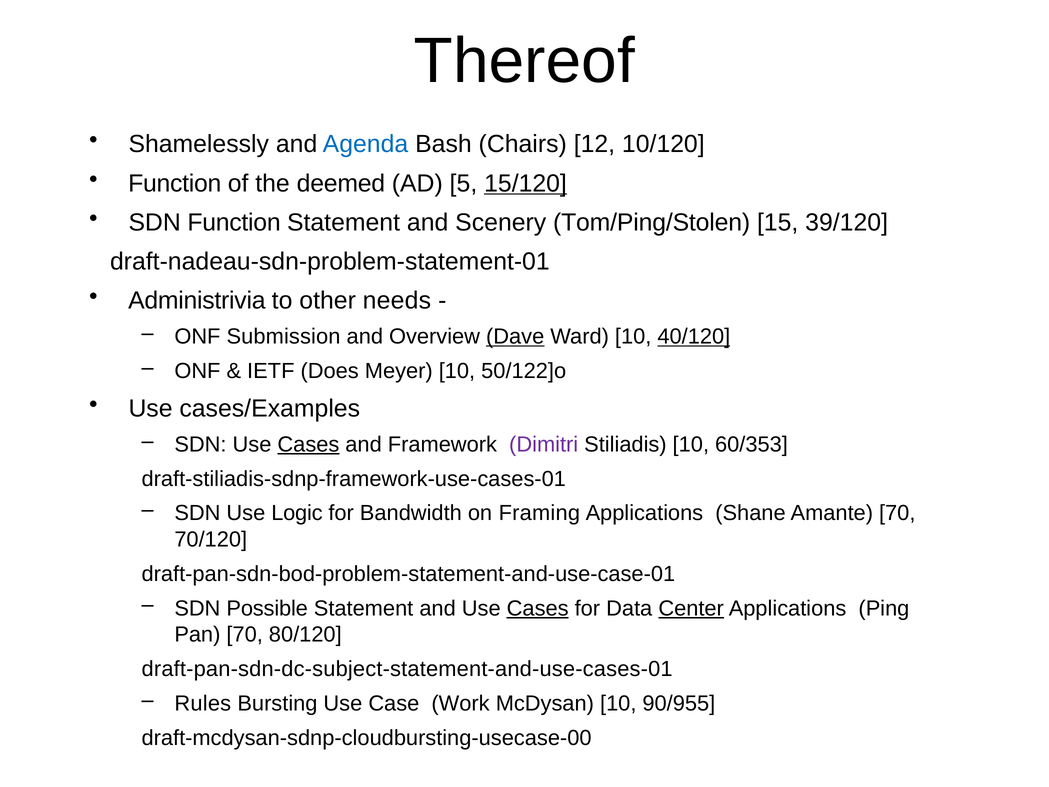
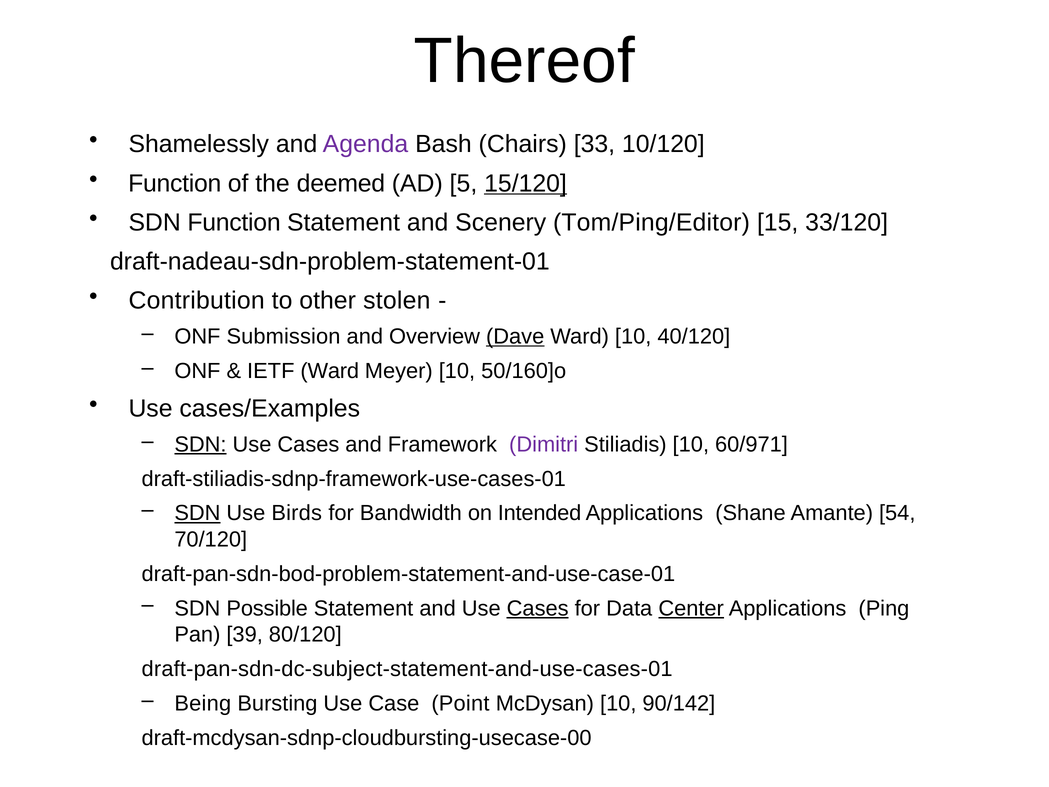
Agenda colour: blue -> purple
12: 12 -> 33
Tom/Ping/Stolen: Tom/Ping/Stolen -> Tom/Ping/Editor
39/120: 39/120 -> 33/120
Administrivia: Administrivia -> Contribution
needs: needs -> stolen
40/120 underline: present -> none
IETF Does: Does -> Ward
50/122]o: 50/122]o -> 50/160]o
SDN at (200, 444) underline: none -> present
Cases at (308, 444) underline: present -> none
60/353: 60/353 -> 60/971
SDN at (197, 513) underline: none -> present
Logic: Logic -> Birds
Framing: Framing -> Intended
Amante 70: 70 -> 54
Pan 70: 70 -> 39
Rules: Rules -> Being
Work: Work -> Point
90/955: 90/955 -> 90/142
